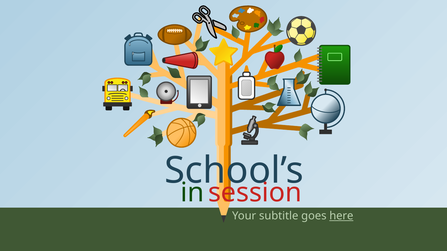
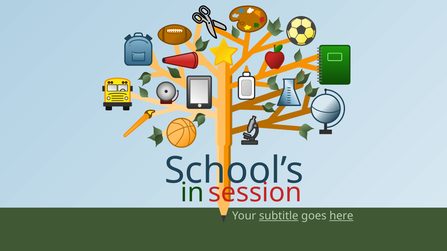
subtitle underline: none -> present
